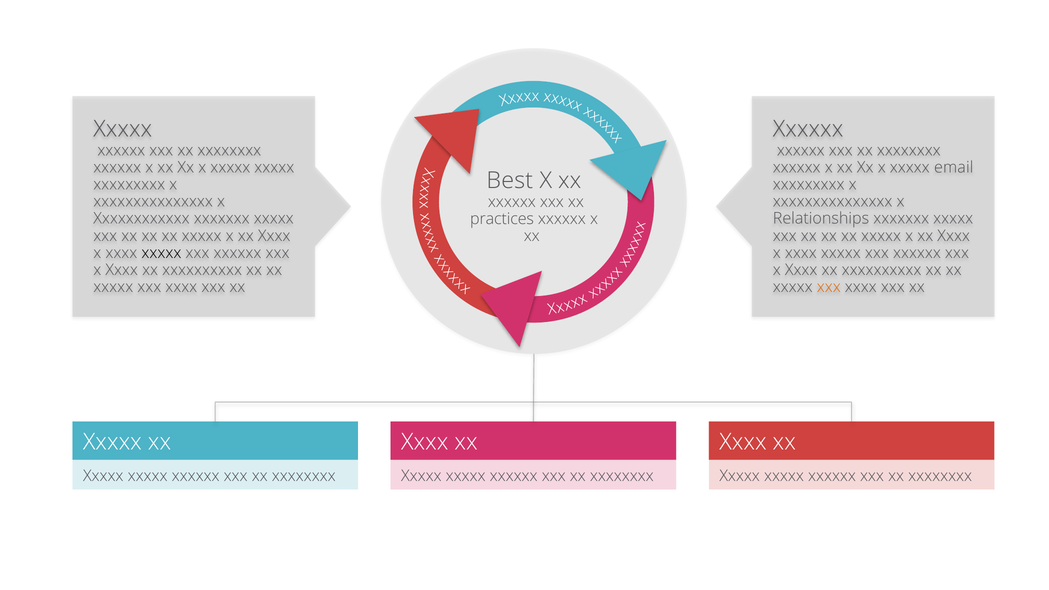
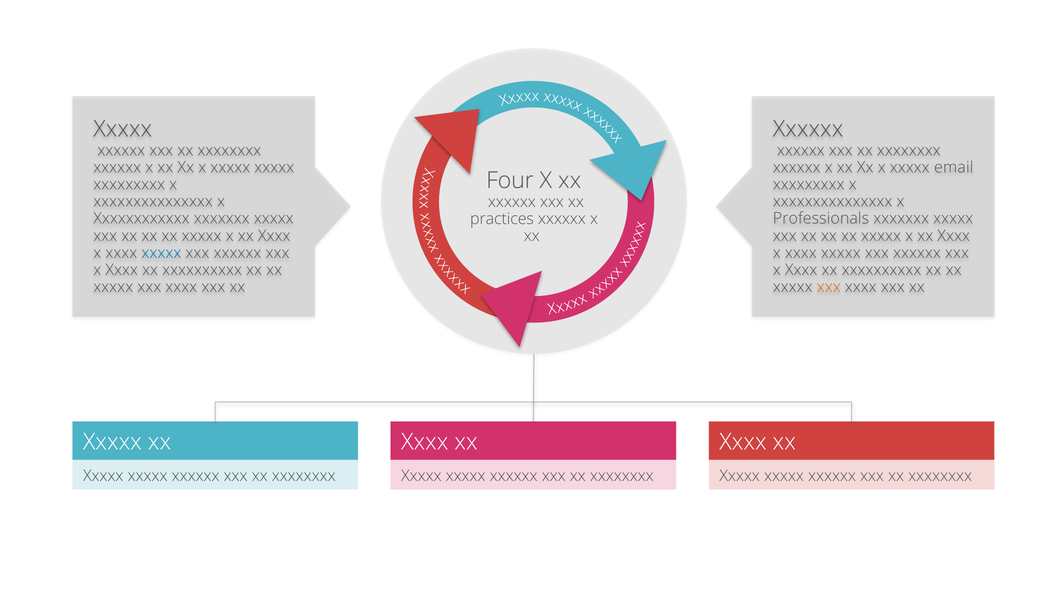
Best: Best -> Four
Relationships: Relationships -> Professionals
xxxxx at (161, 253) colour: black -> blue
